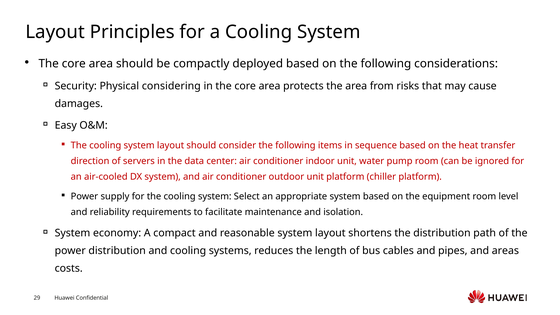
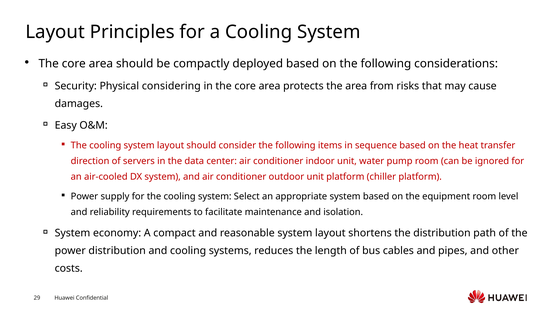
areas: areas -> other
